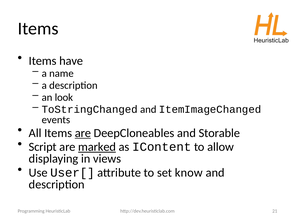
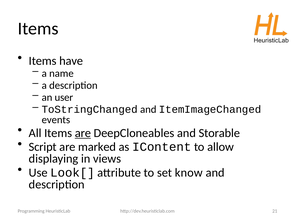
look: look -> user
marked underline: present -> none
User[: User[ -> Look[
